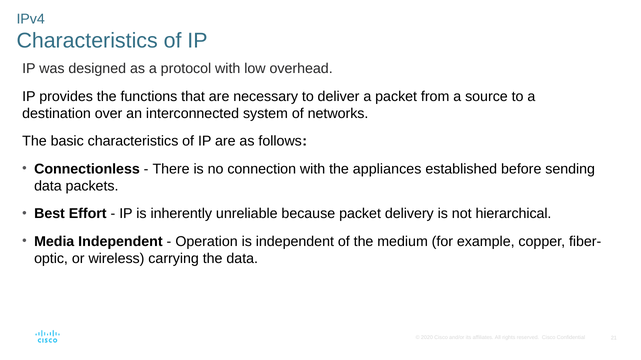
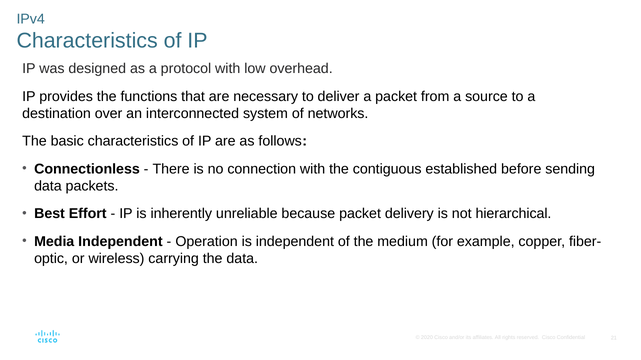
appliances: appliances -> contiguous
